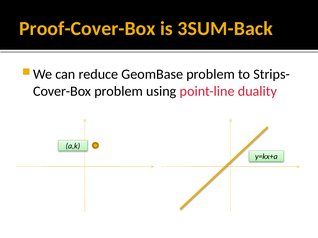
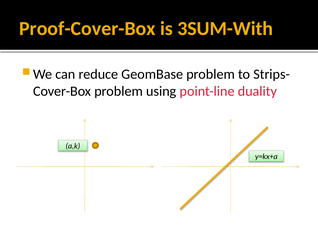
3SUM-Back: 3SUM-Back -> 3SUM-With
